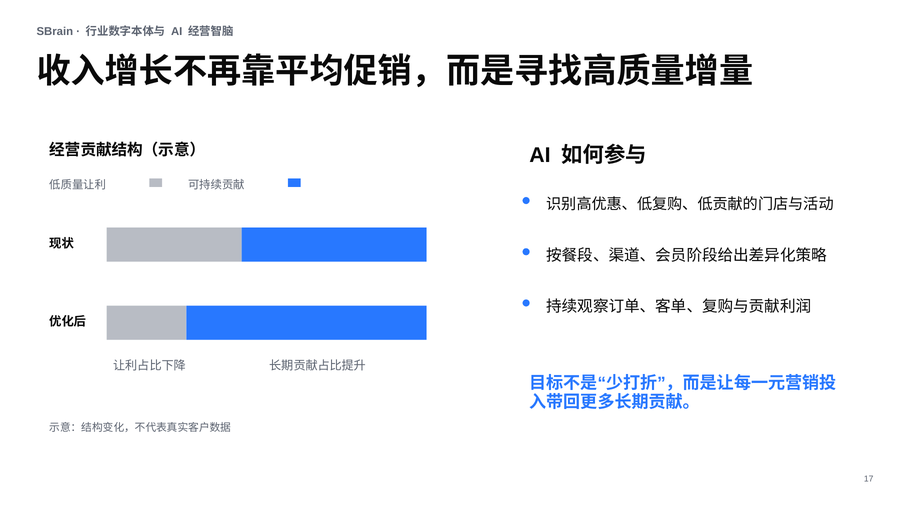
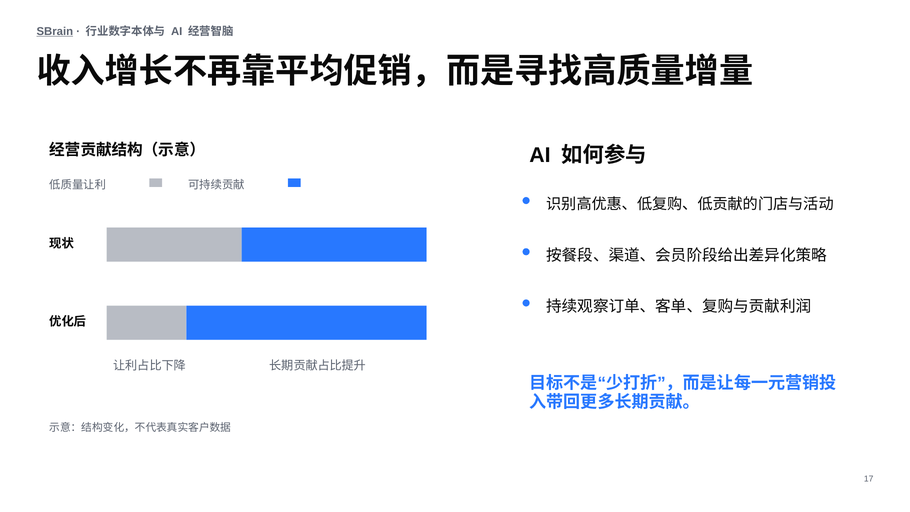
SBrain underline: none -> present
